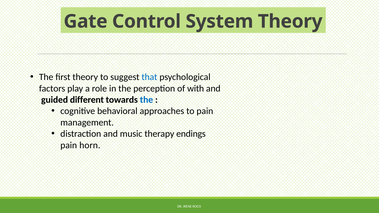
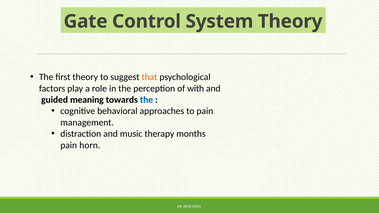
that colour: blue -> orange
different: different -> meaning
endings: endings -> months
